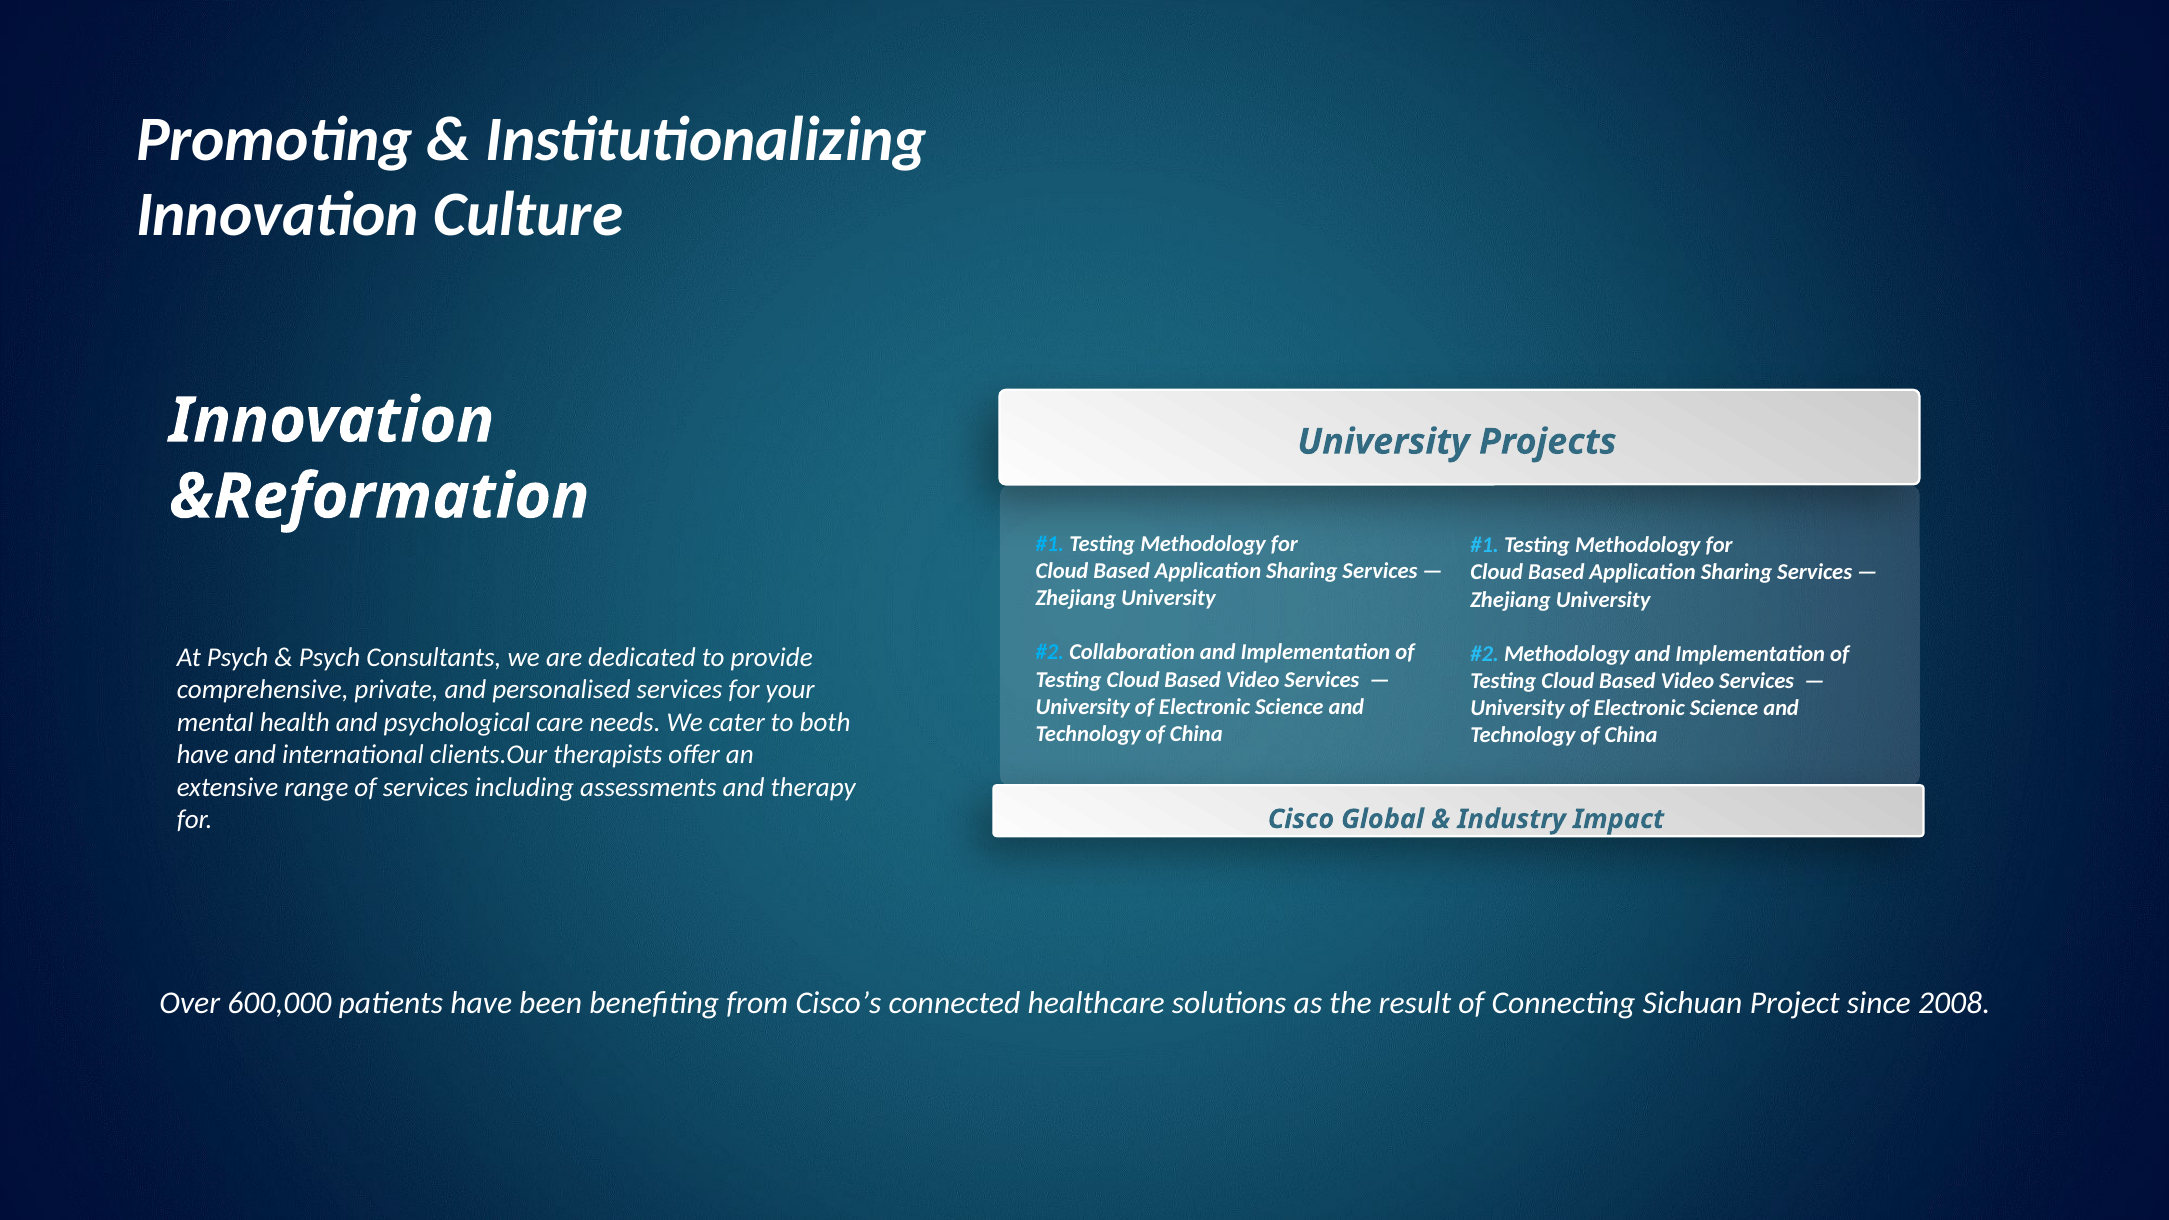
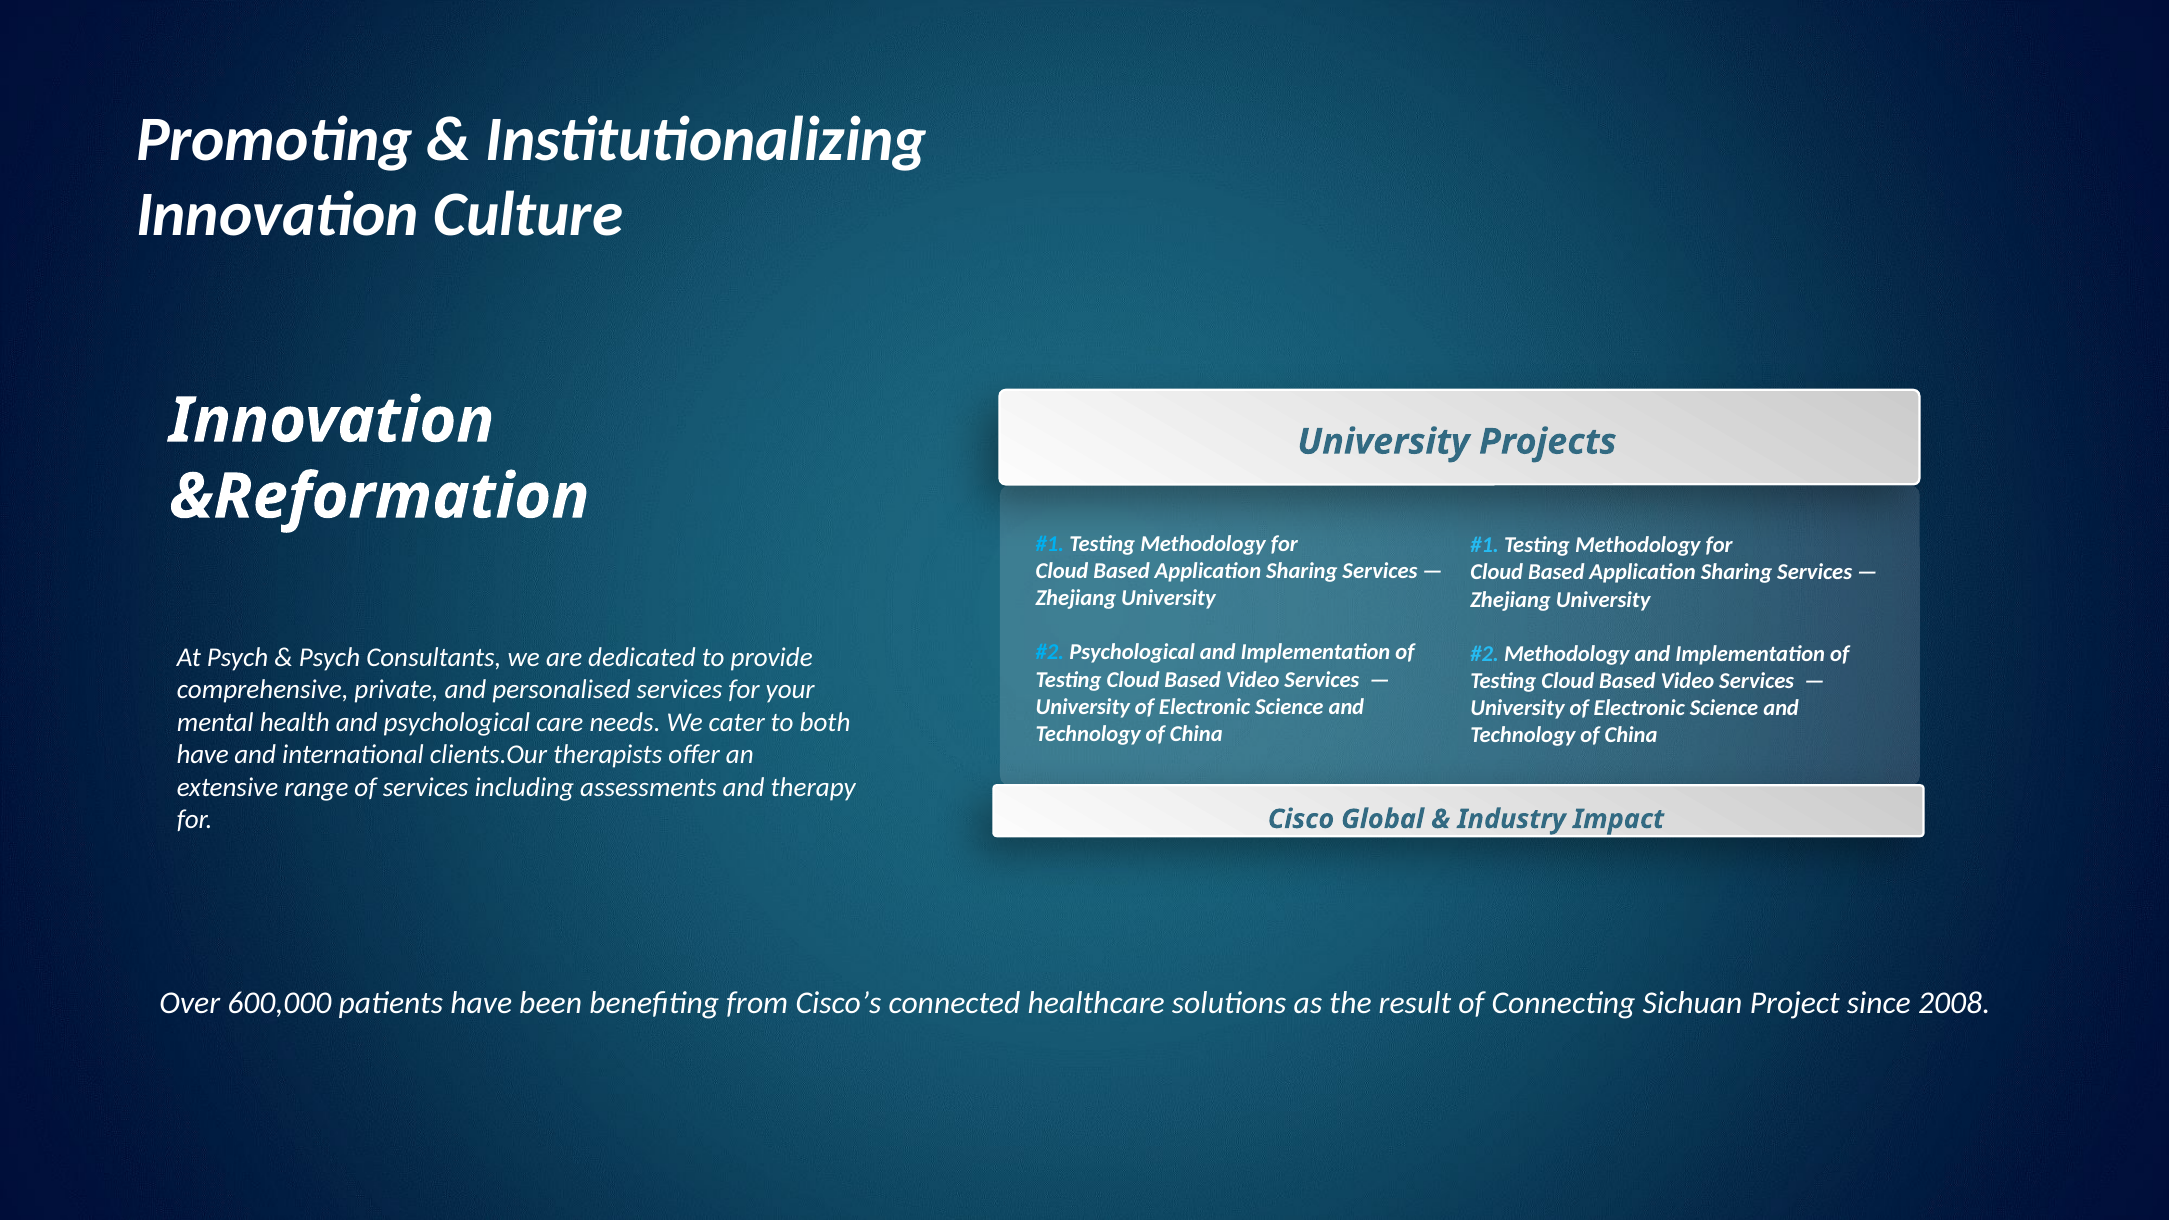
Collaboration at (1132, 653): Collaboration -> Psychological
